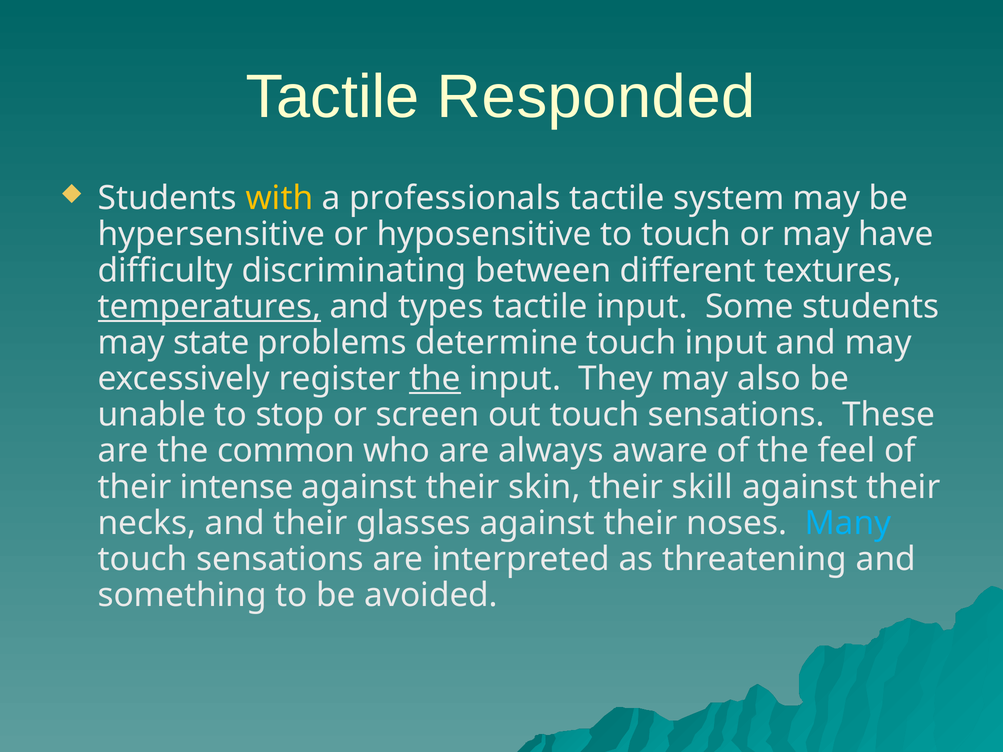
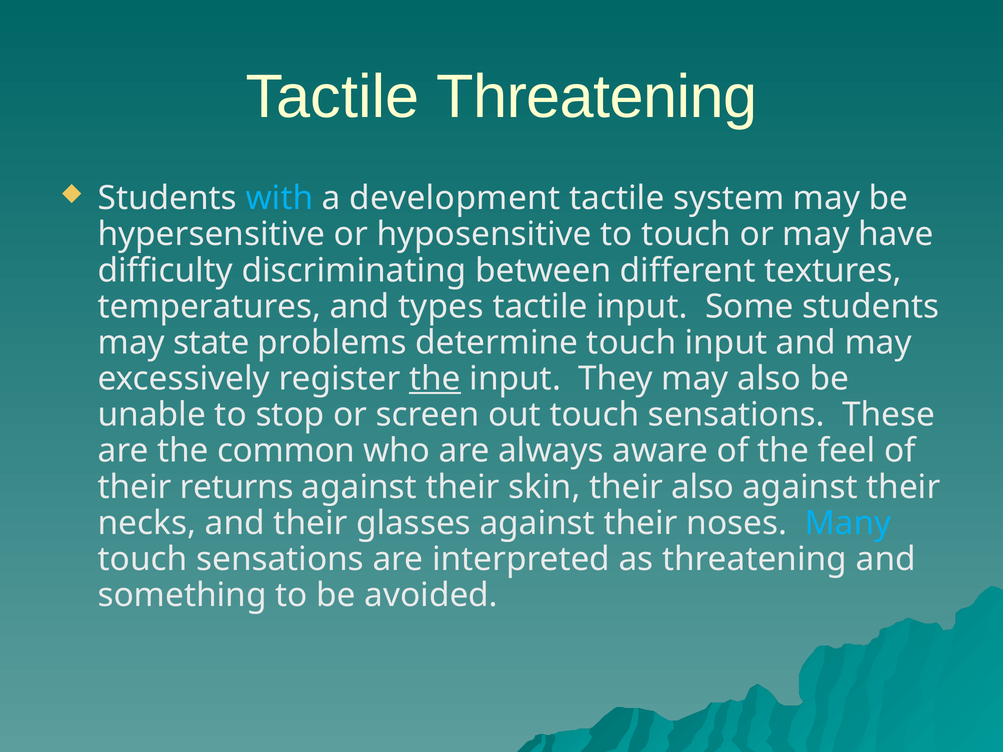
Tactile Responded: Responded -> Threatening
with colour: yellow -> light blue
professionals: professionals -> development
temperatures underline: present -> none
intense: intense -> returns
their skill: skill -> also
